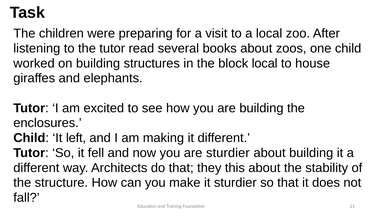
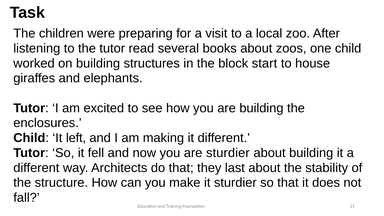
block local: local -> start
this: this -> last
